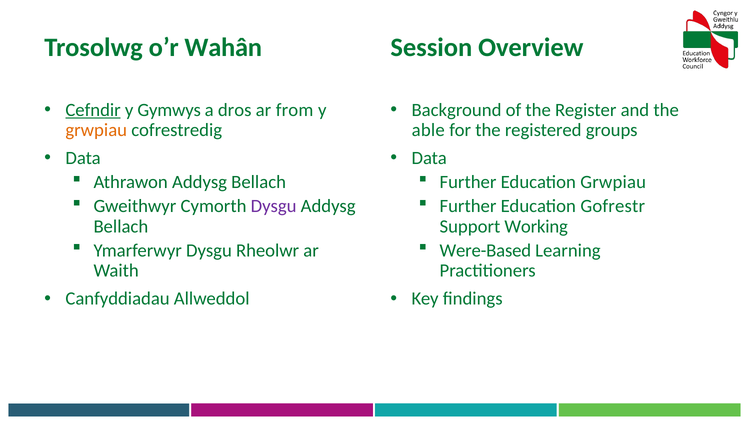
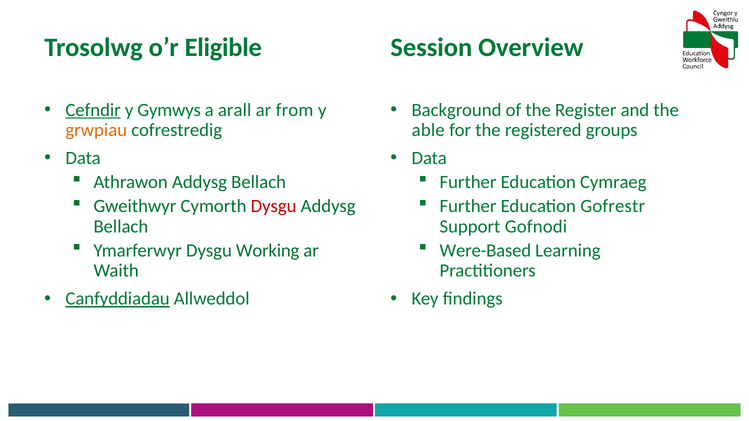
Wahân: Wahân -> Eligible
dros: dros -> arall
Education Grwpiau: Grwpiau -> Cymraeg
Dysgu at (274, 206) colour: purple -> red
Working: Working -> Gofnodi
Rheolwr: Rheolwr -> Working
Canfyddiadau underline: none -> present
